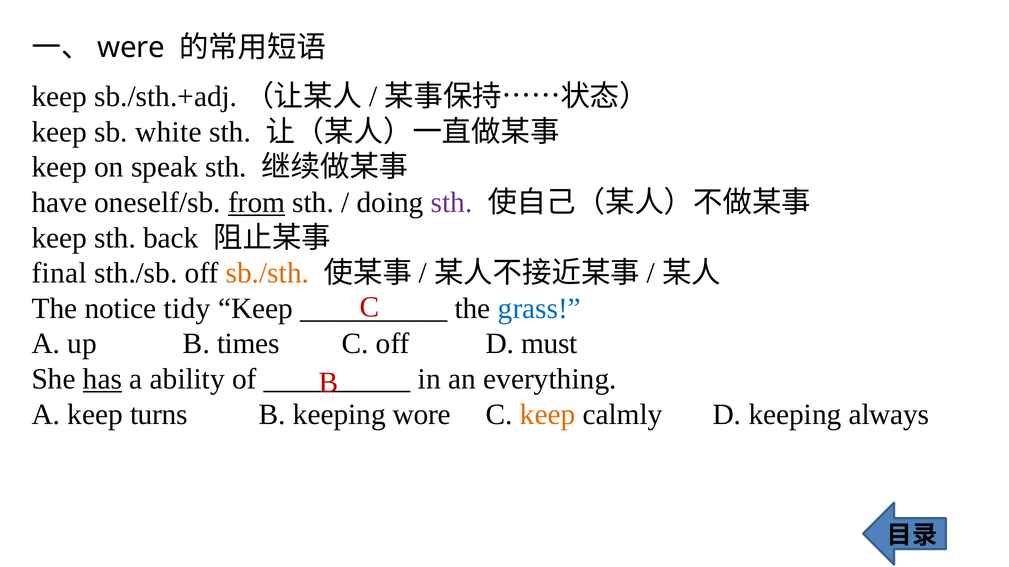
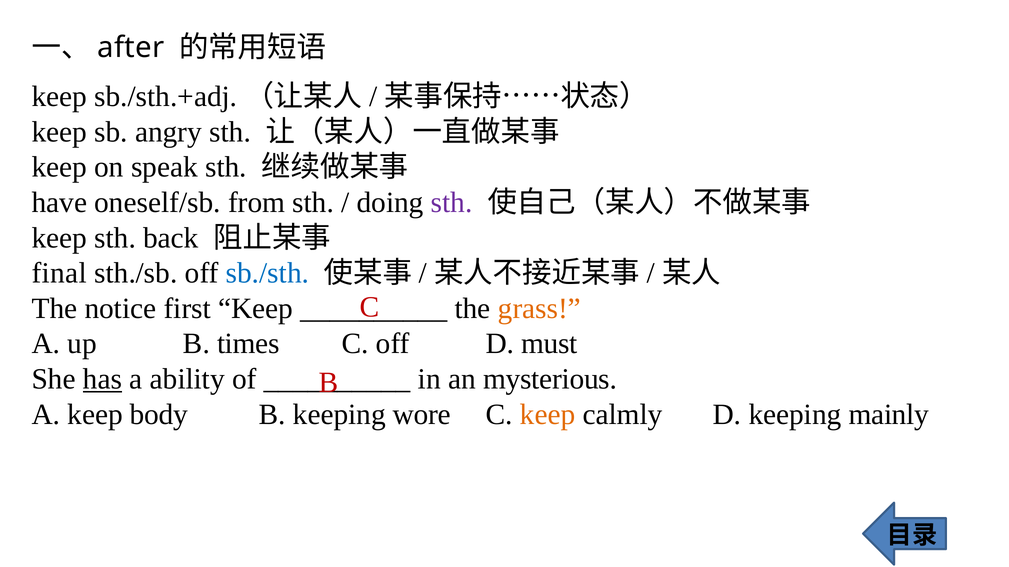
were: were -> after
white: white -> angry
from underline: present -> none
sb./sth colour: orange -> blue
tidy: tidy -> first
grass colour: blue -> orange
everything: everything -> mysterious
turns: turns -> body
always: always -> mainly
